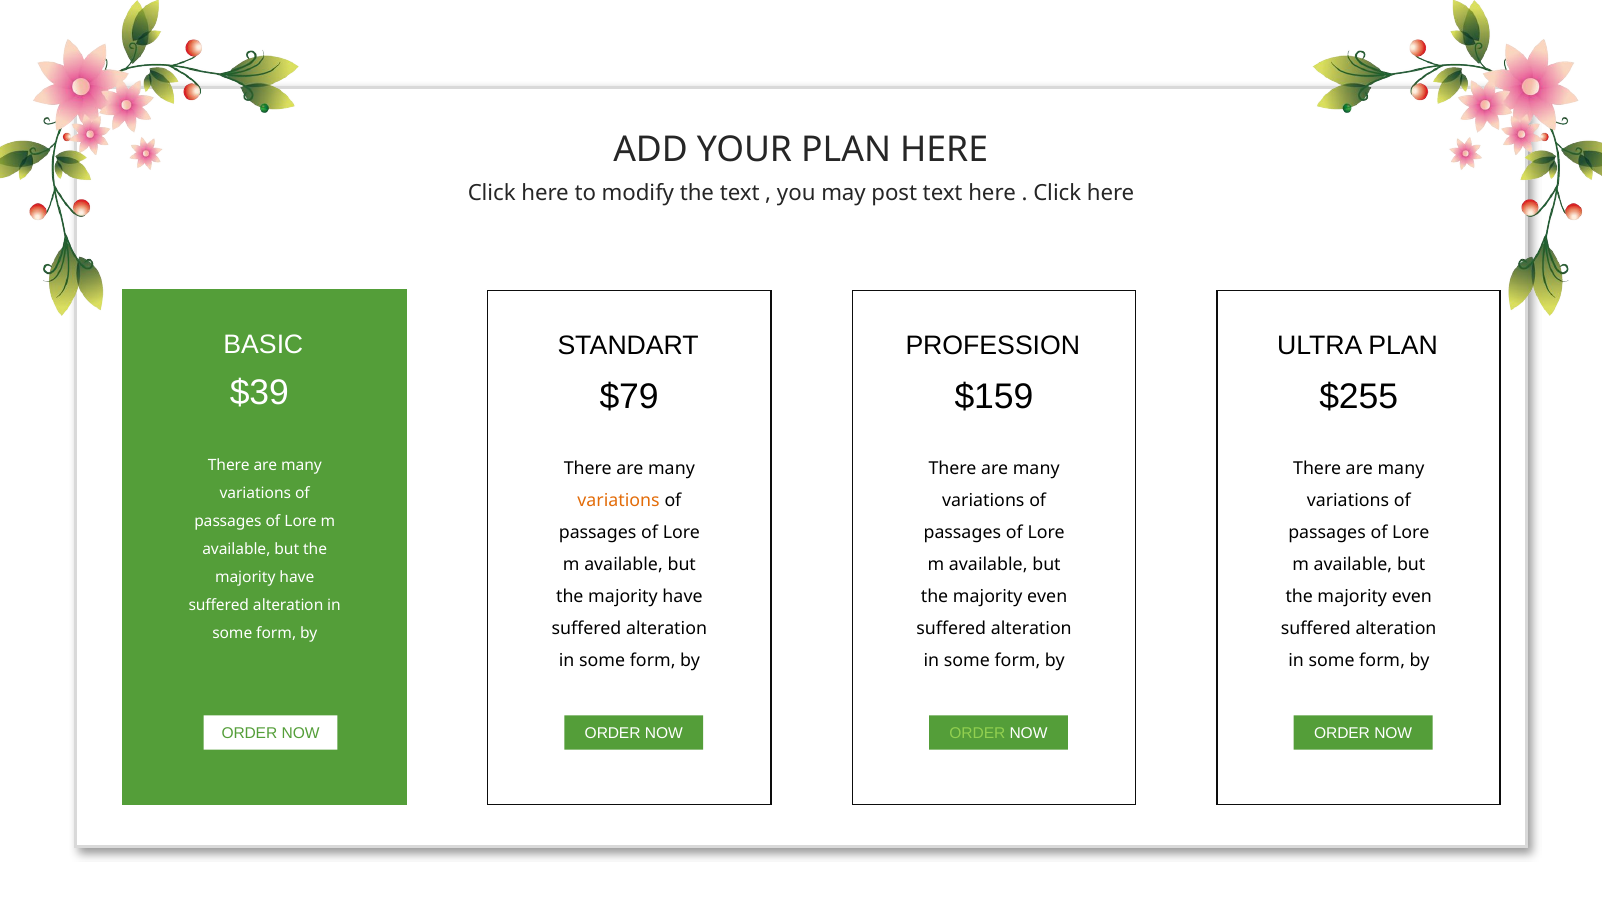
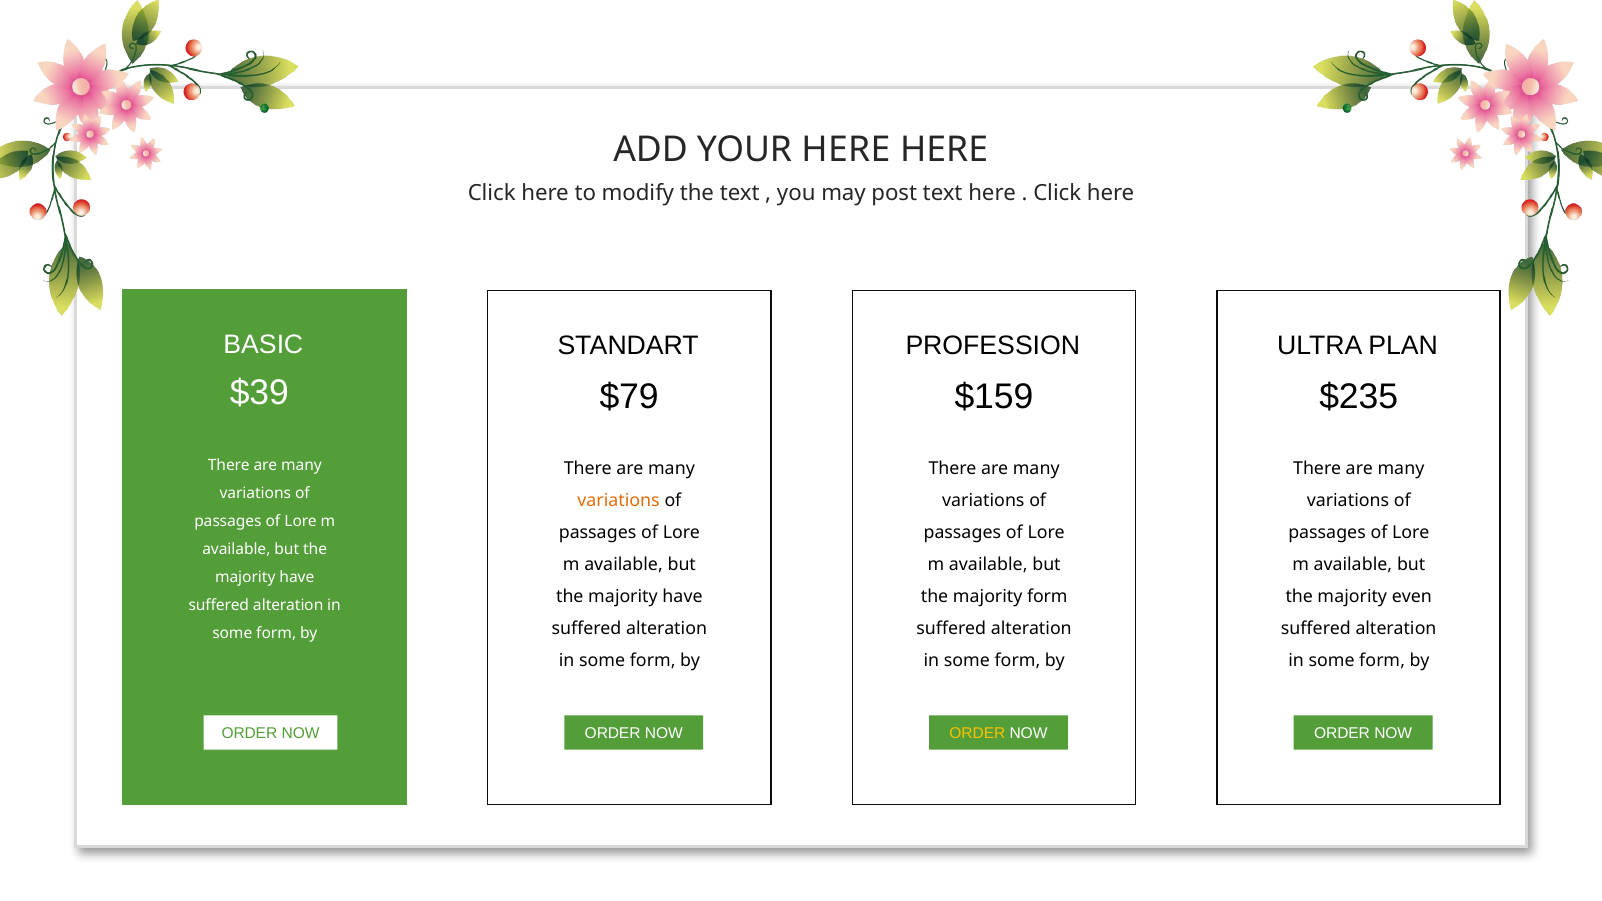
YOUR PLAN: PLAN -> HERE
$255: $255 -> $235
even at (1047, 596): even -> form
ORDER at (977, 734) colour: light green -> yellow
